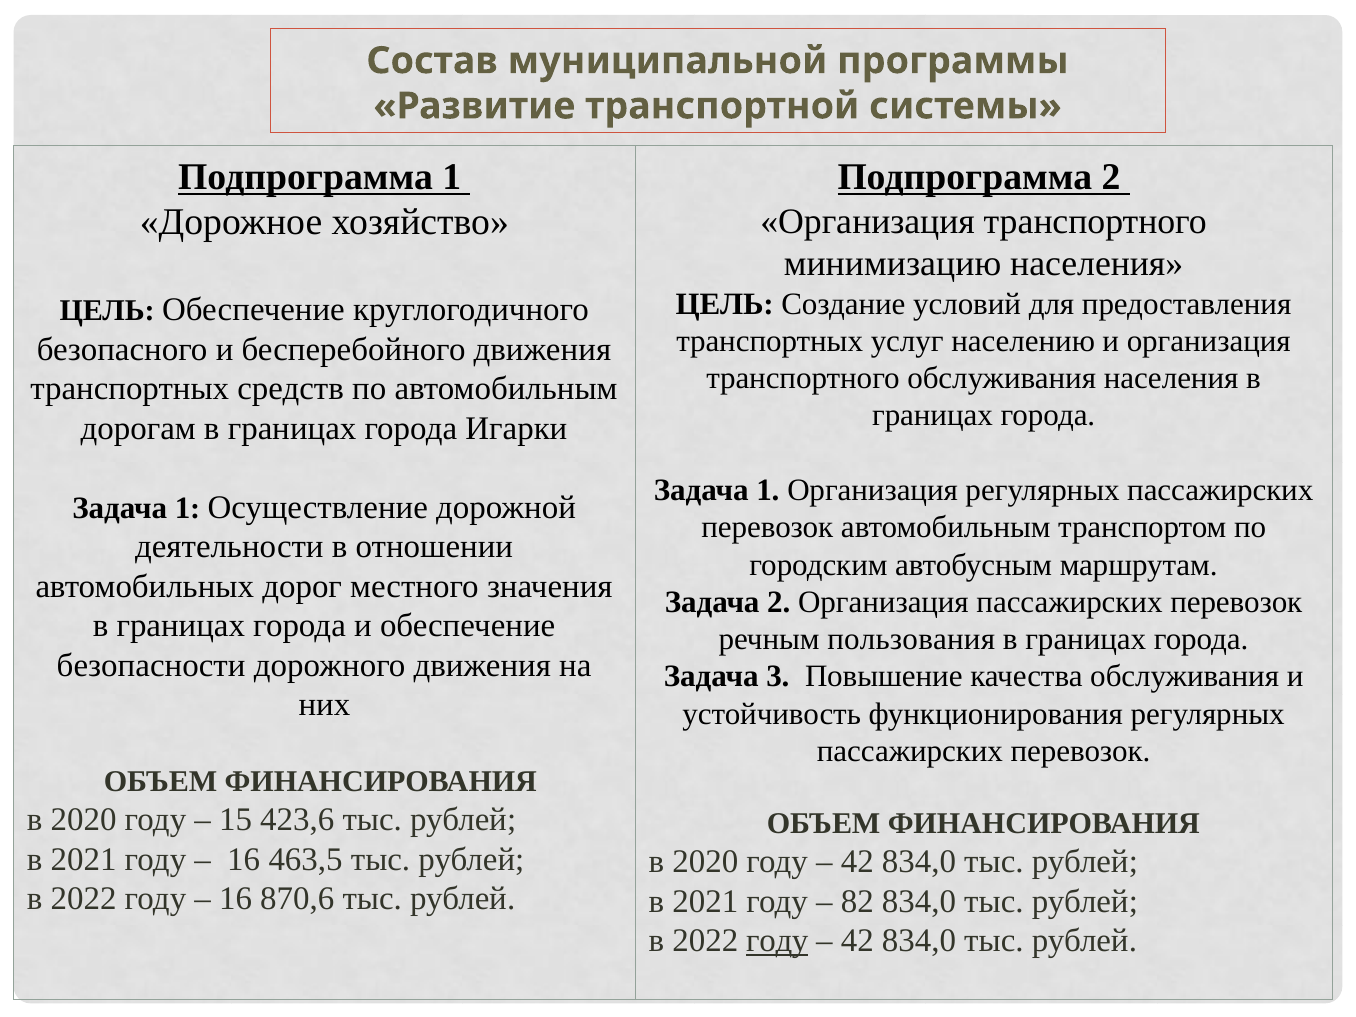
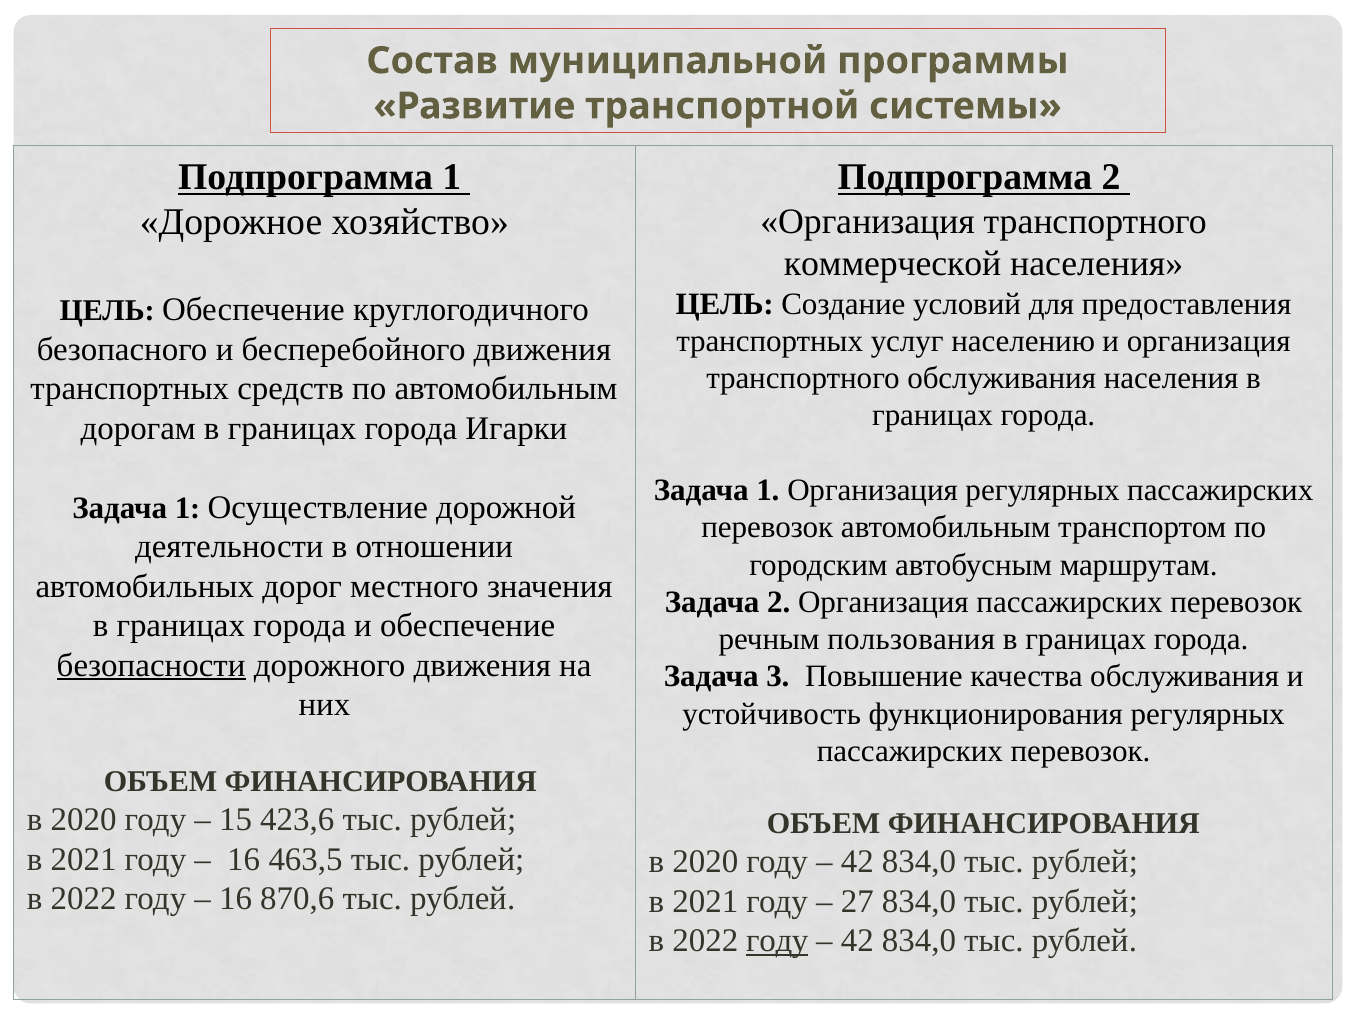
минимизацию: минимизацию -> коммерческой
безопасности underline: none -> present
82: 82 -> 27
